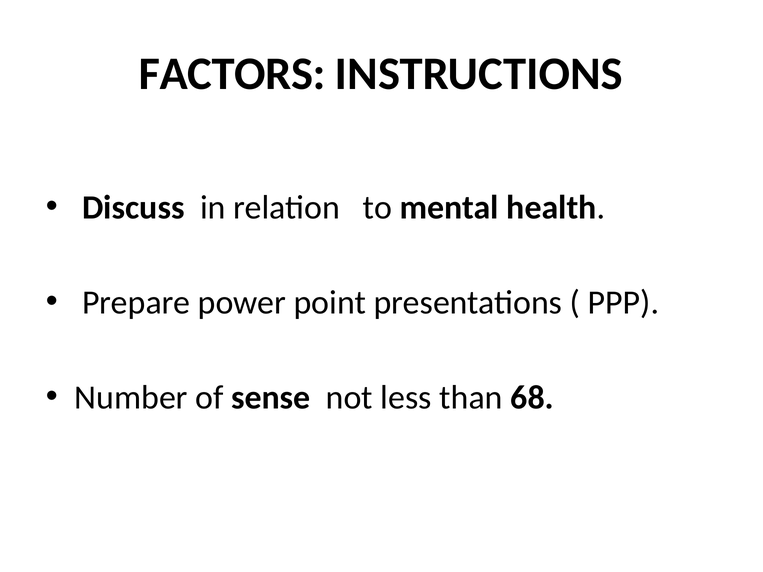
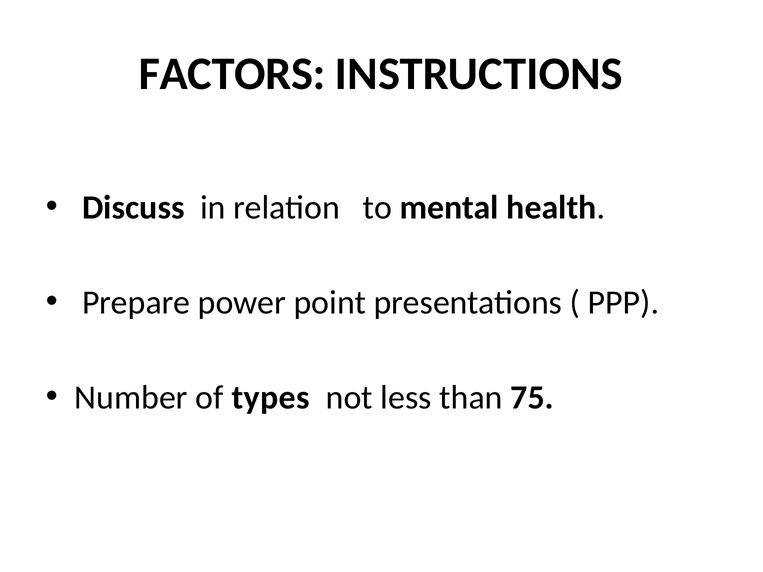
sense: sense -> types
68: 68 -> 75
